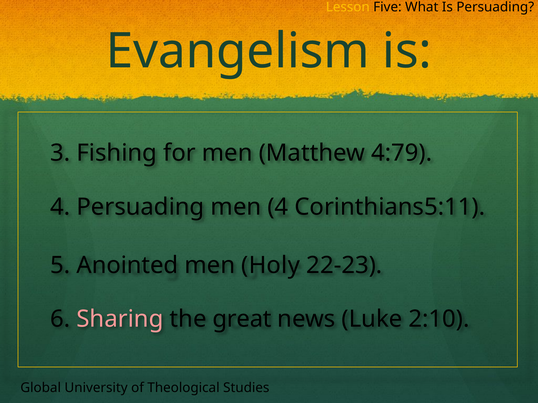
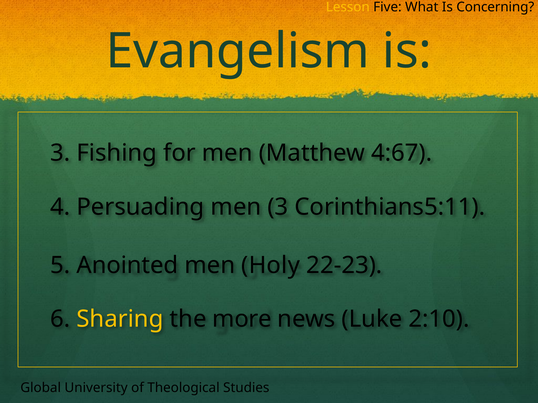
Is Persuading: Persuading -> Concerning
4:79: 4:79 -> 4:67
men 4: 4 -> 3
Sharing colour: pink -> yellow
great: great -> more
